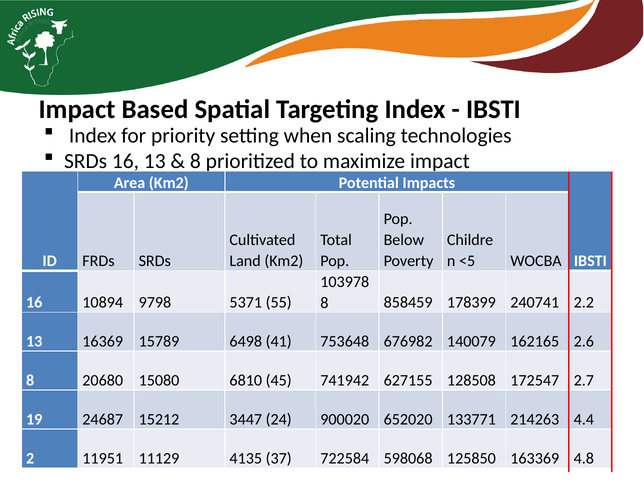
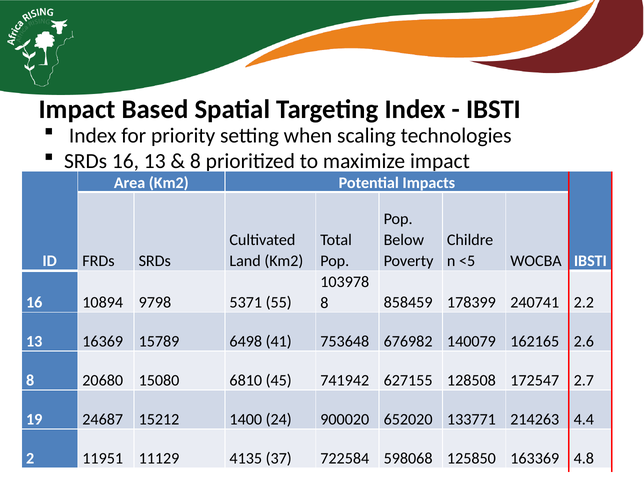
3447: 3447 -> 1400
